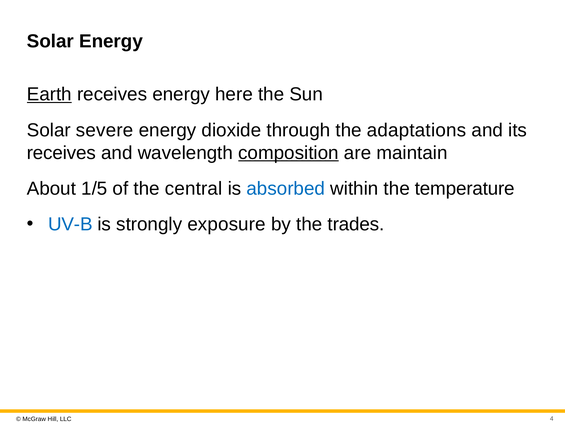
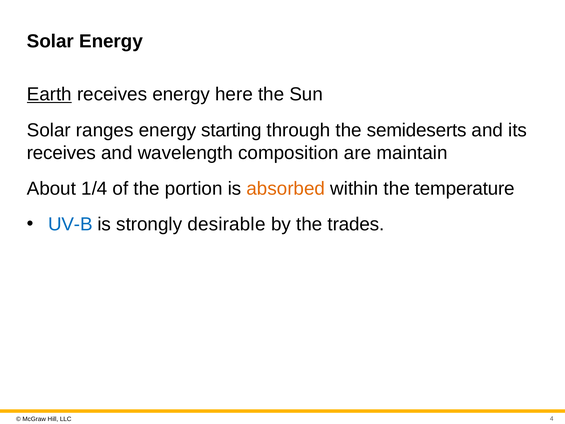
severe: severe -> ranges
dioxide: dioxide -> starting
adaptations: adaptations -> semideserts
composition underline: present -> none
1/5: 1/5 -> 1/4
central: central -> portion
absorbed colour: blue -> orange
exposure: exposure -> desirable
